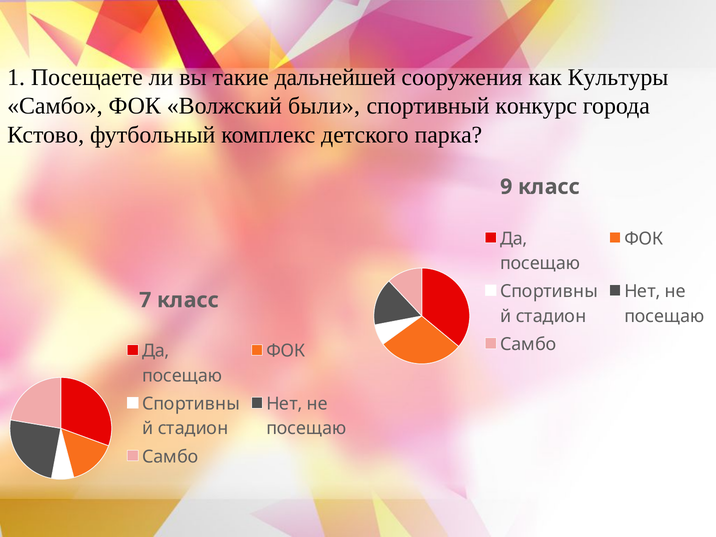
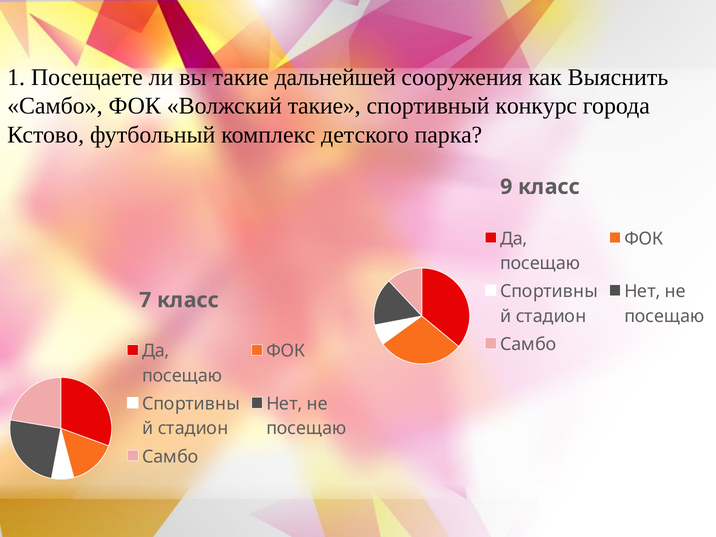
Культуры: Культуры -> Выяснить
Волжский были: были -> такие
